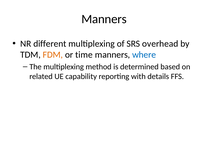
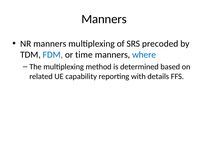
NR different: different -> manners
overhead: overhead -> precoded
FDM colour: orange -> blue
